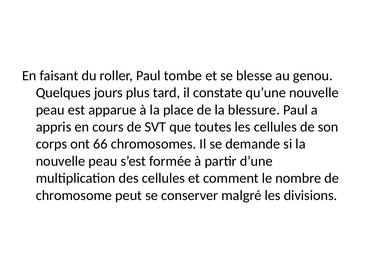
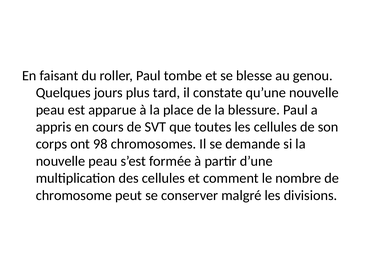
66: 66 -> 98
